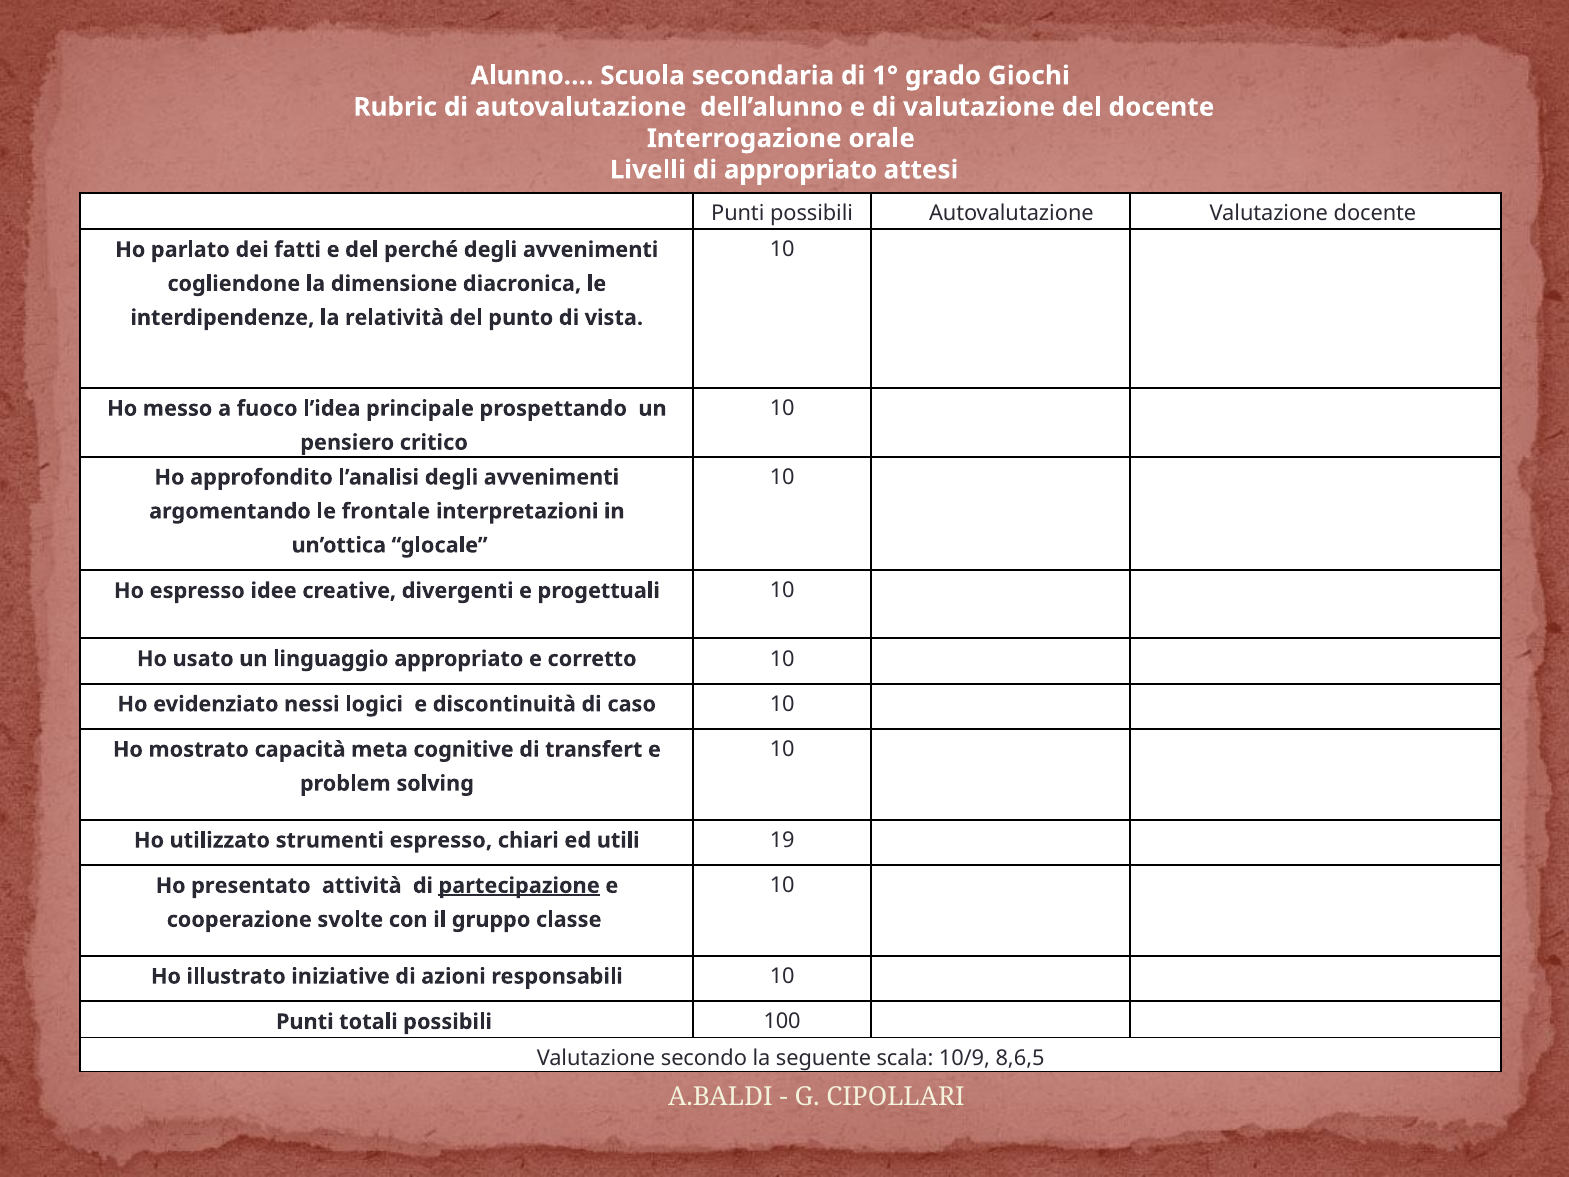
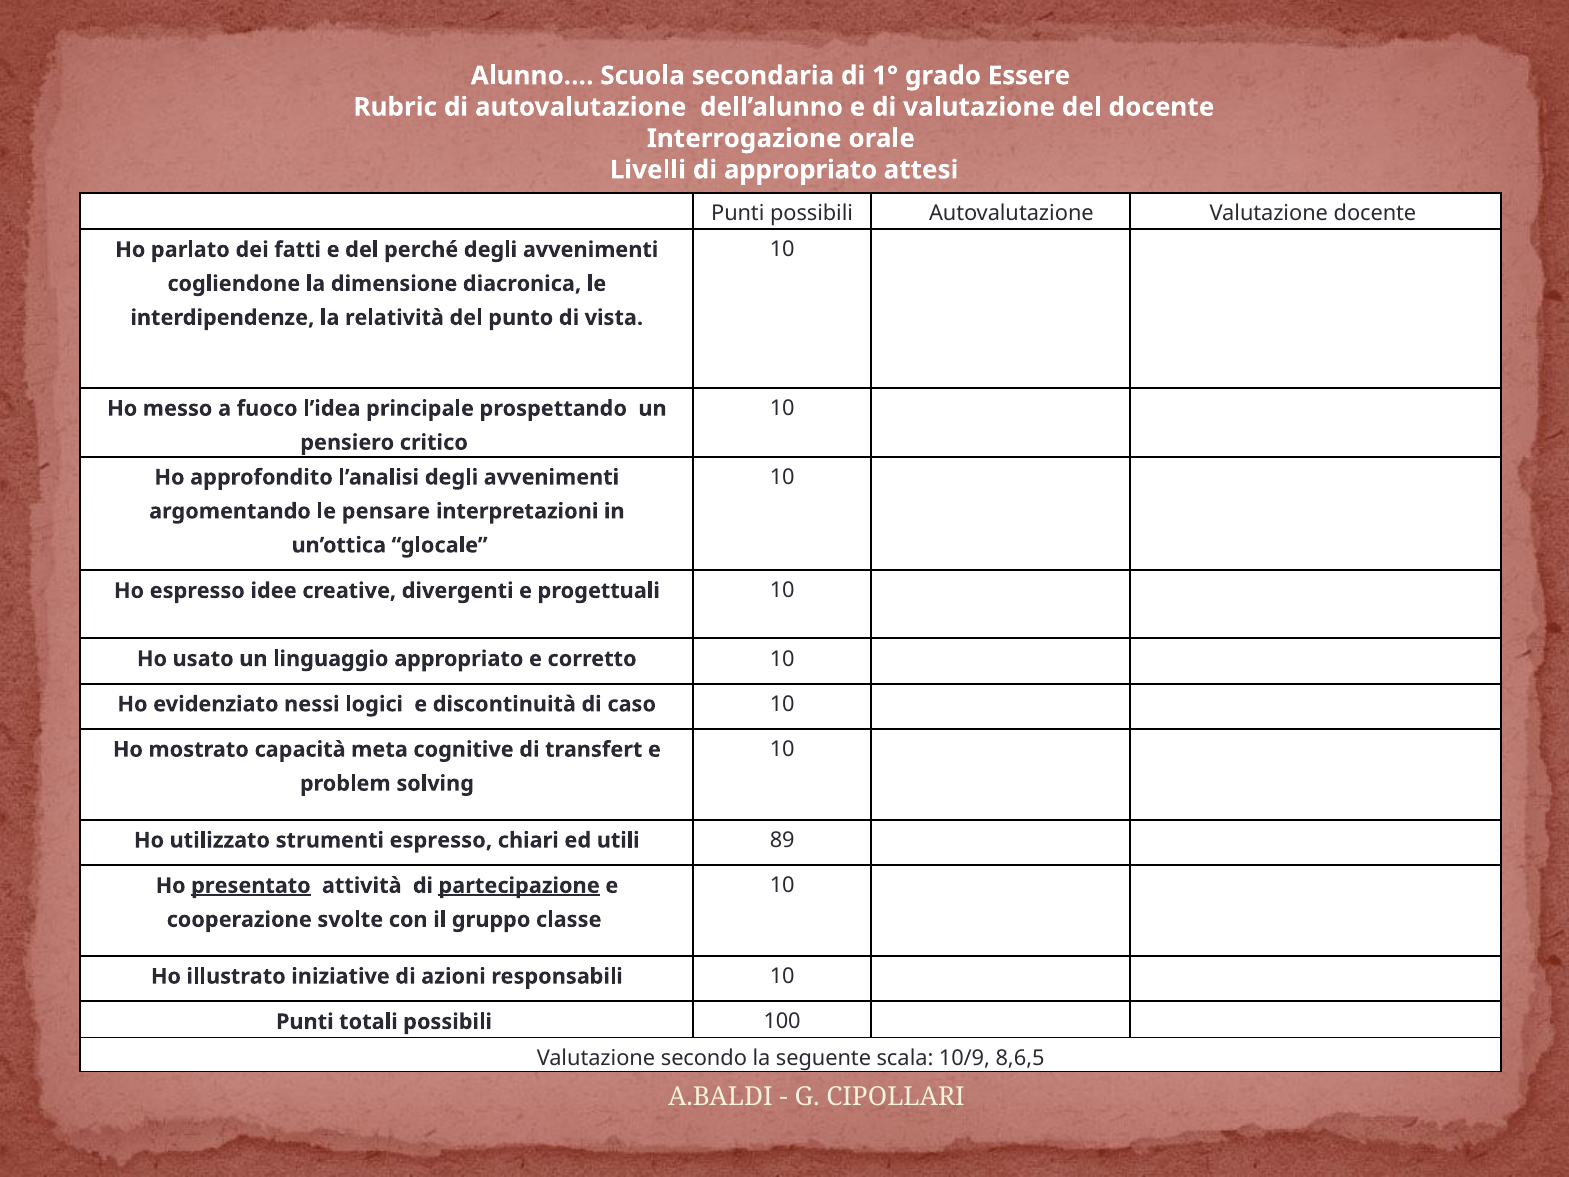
Giochi: Giochi -> Essere
frontale: frontale -> pensare
19: 19 -> 89
presentato underline: none -> present
